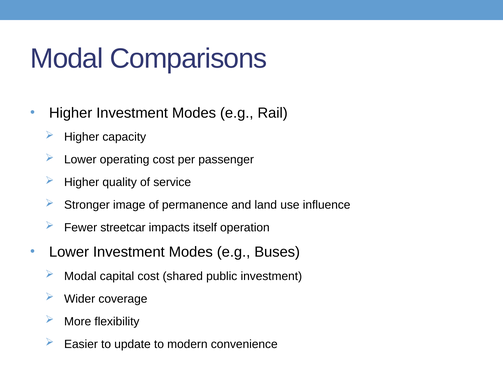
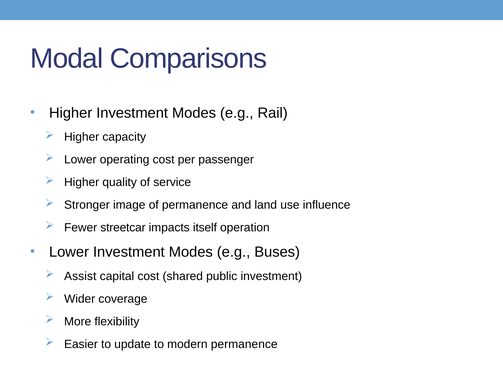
Modal at (80, 276): Modal -> Assist
modern convenience: convenience -> permanence
